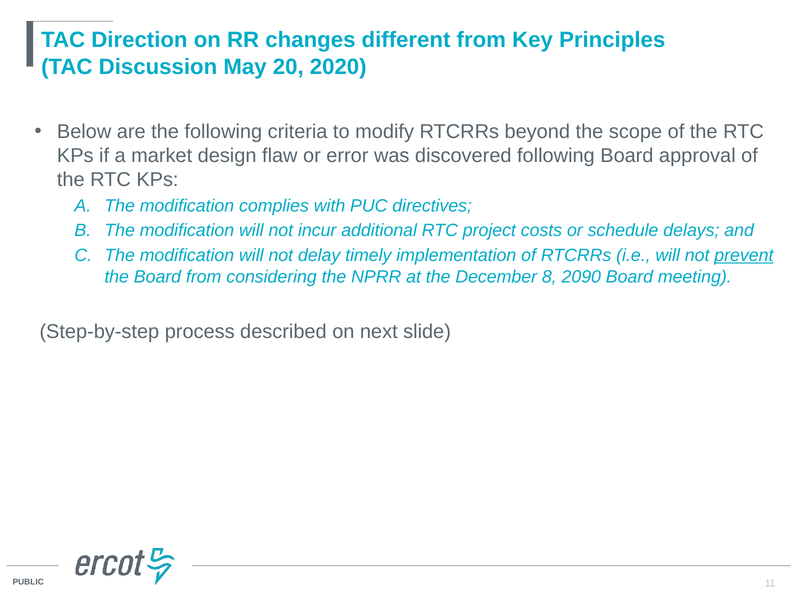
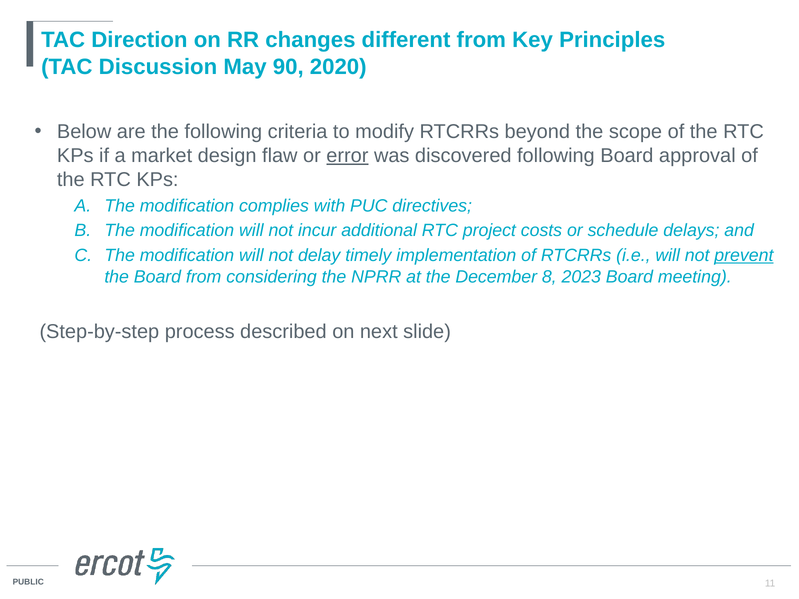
20: 20 -> 90
error underline: none -> present
2090: 2090 -> 2023
